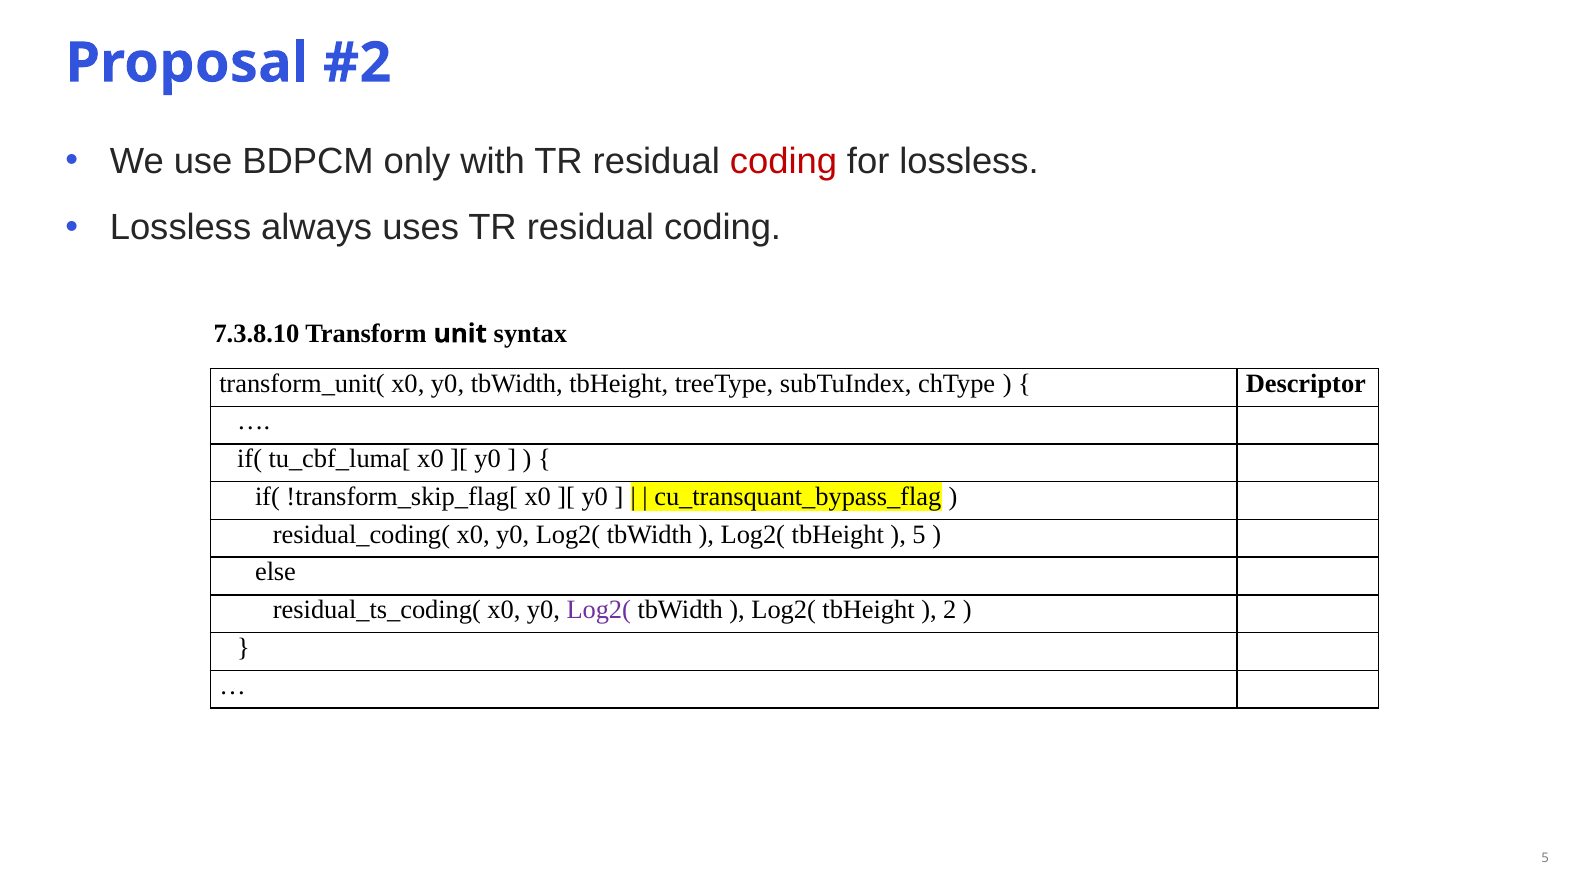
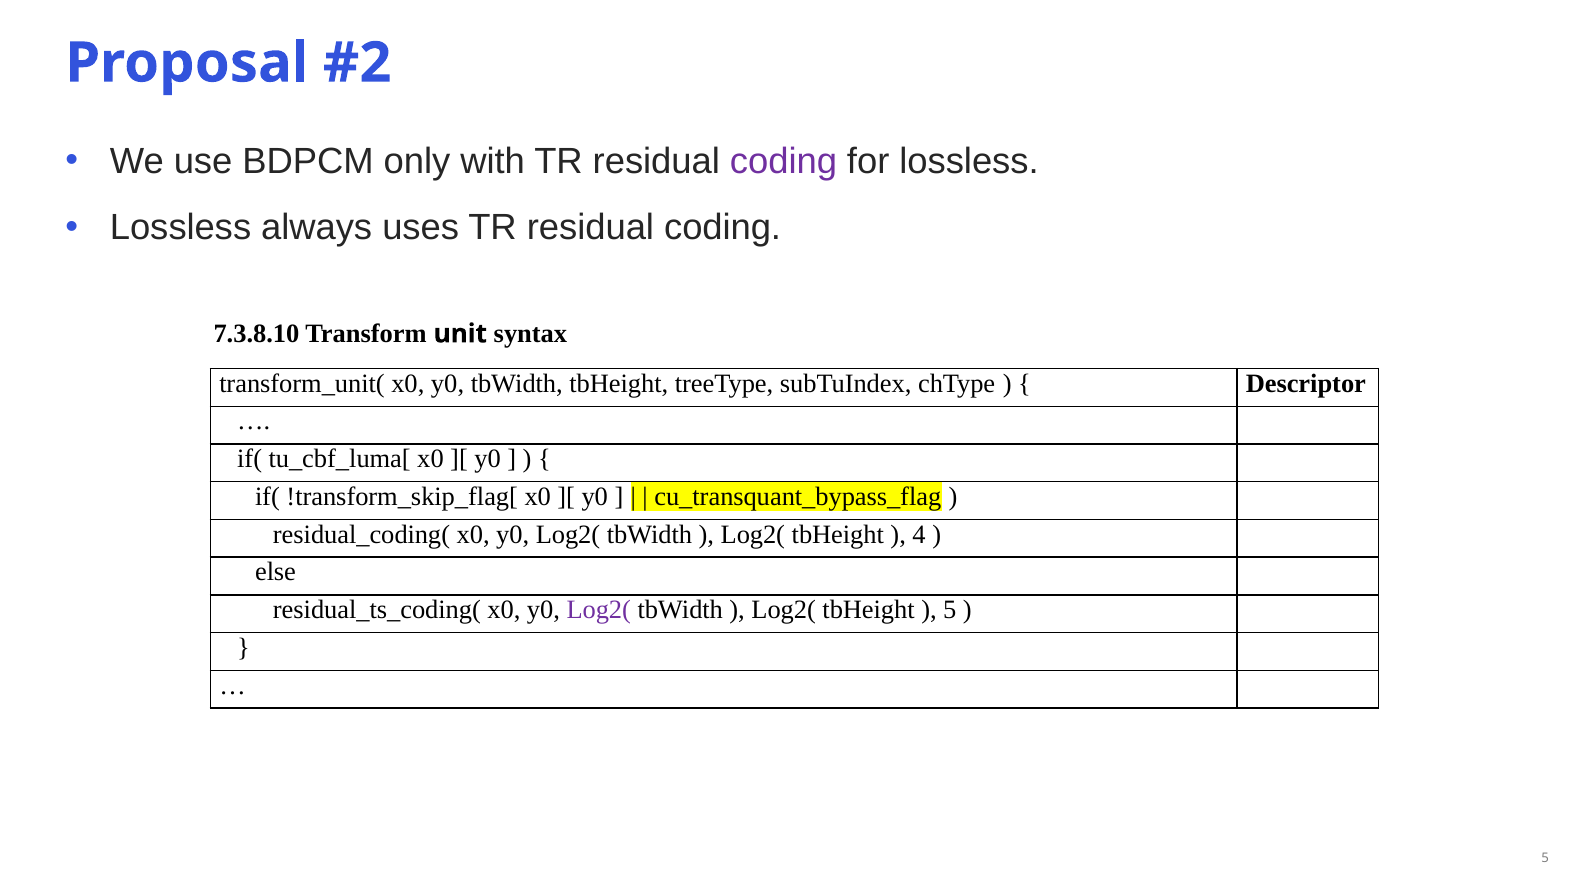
coding at (783, 162) colour: red -> purple
5 at (919, 534): 5 -> 4
2 at (950, 610): 2 -> 5
